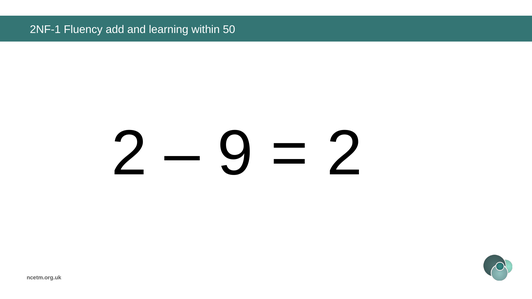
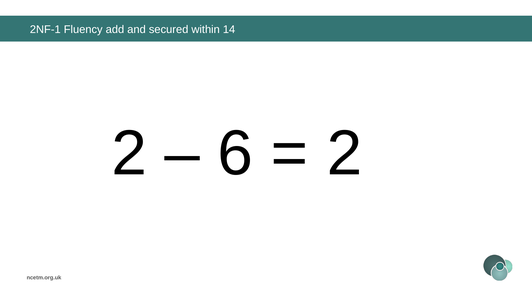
learning: learning -> secured
50: 50 -> 14
9: 9 -> 6
